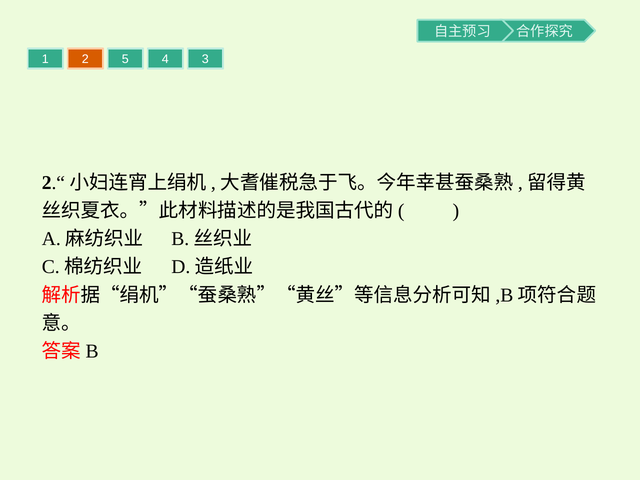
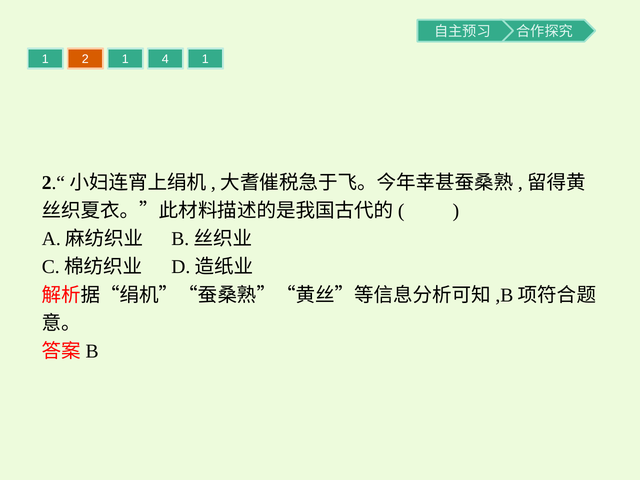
2 5: 5 -> 1
4 3: 3 -> 1
